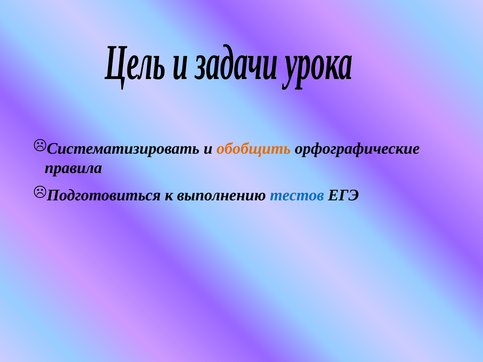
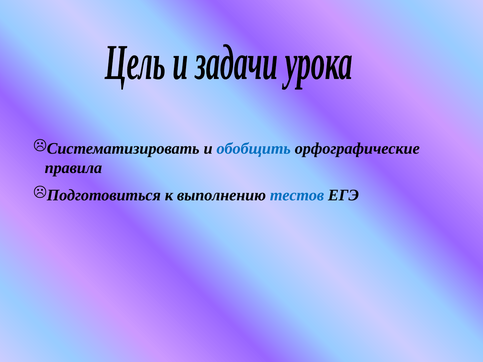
обобщить colour: orange -> blue
